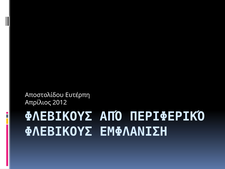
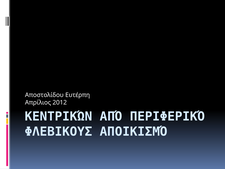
ΦΛΕΒΙΚΟΥΣ at (59, 116): ΦΛΕΒΙΚΟΥΣ -> ΚΕΝΤΡΙΚΏΝ
ΕΜΦΛΑΝΙΣΗ: ΕΜΦΛΑΝΙΣΗ -> ΑΠΟΙΚΙΣΜΌ
